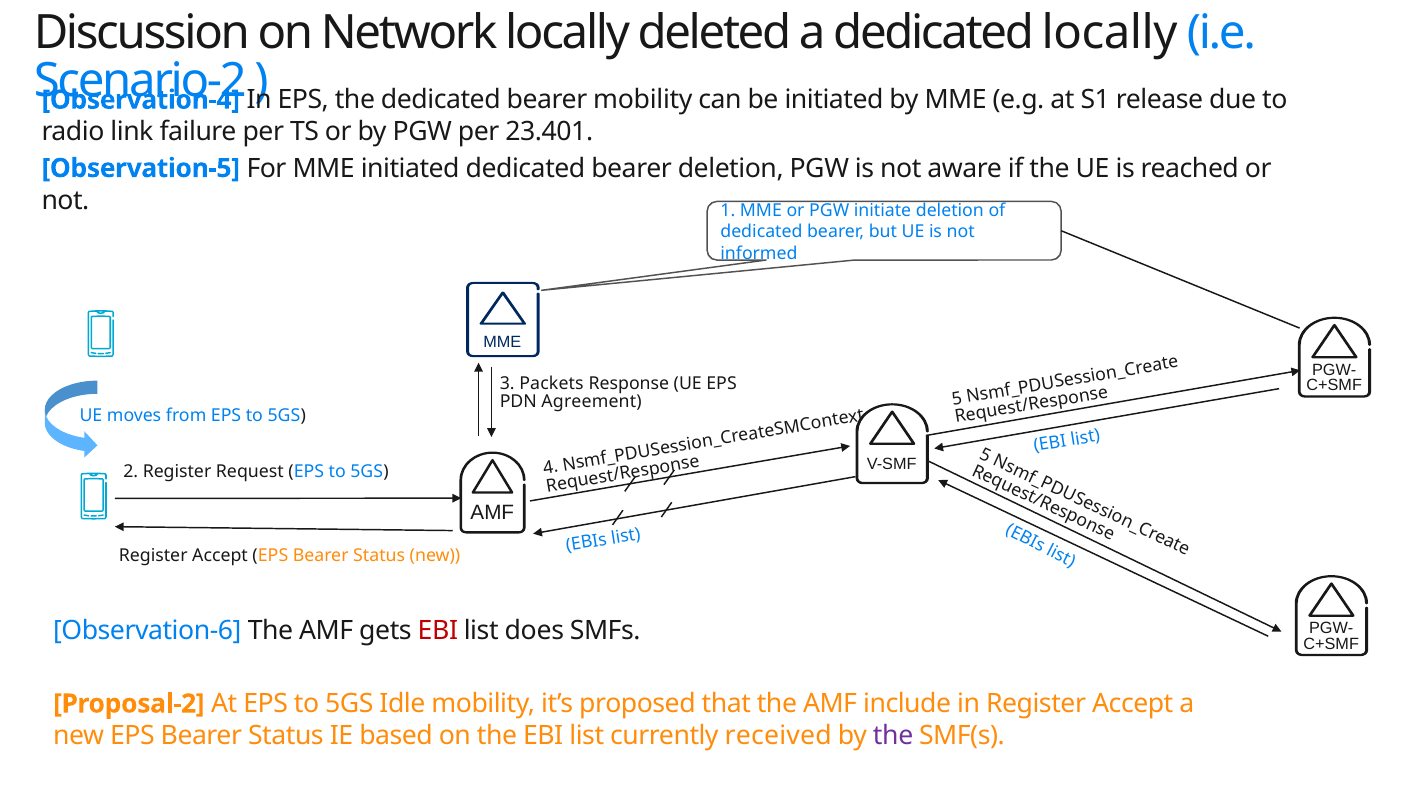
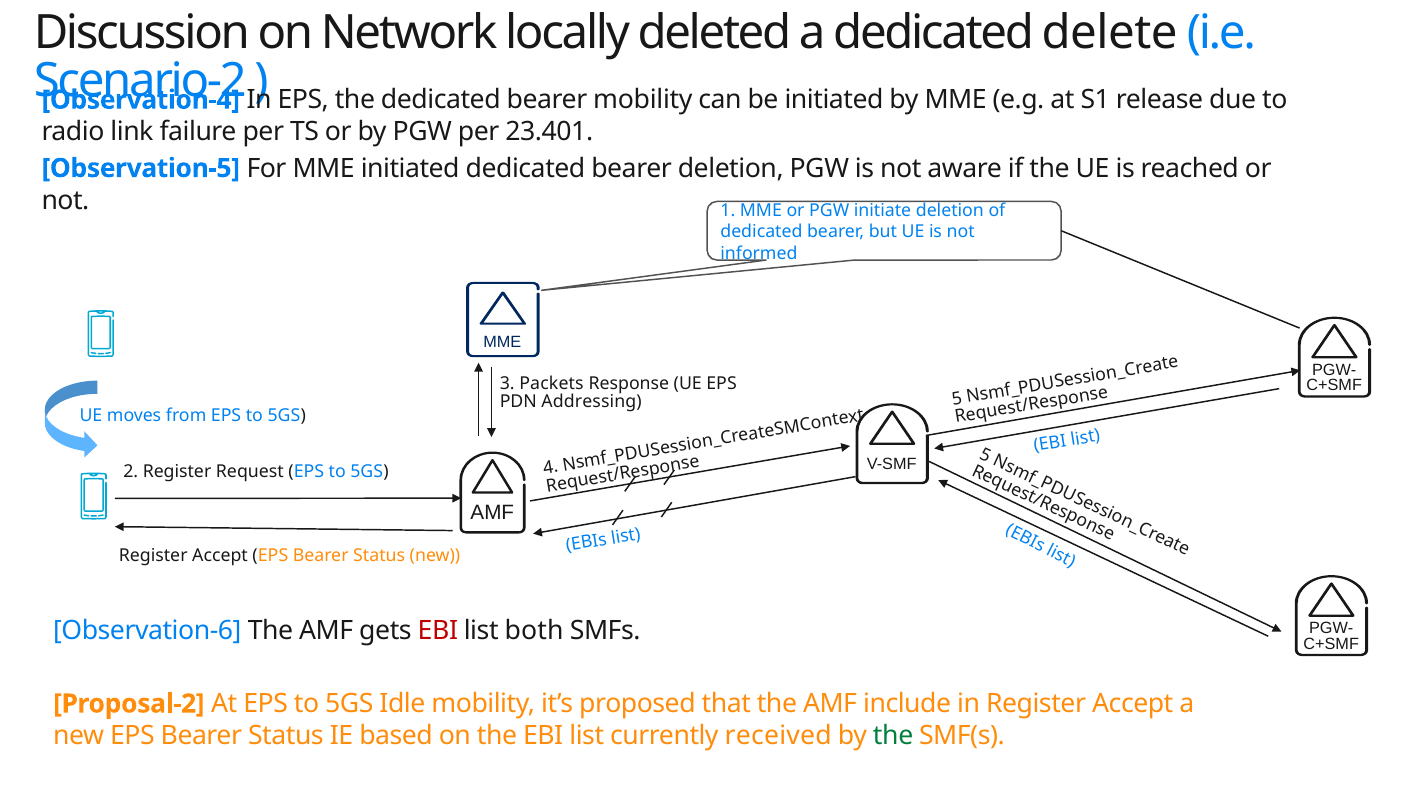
dedicated locally: locally -> delete
Agreement: Agreement -> Addressing
does: does -> both
the at (893, 735) colour: purple -> green
